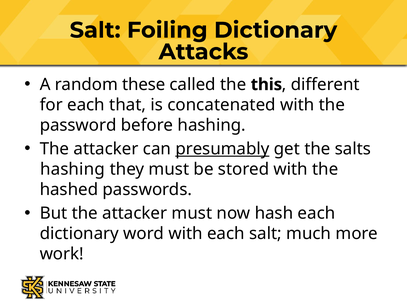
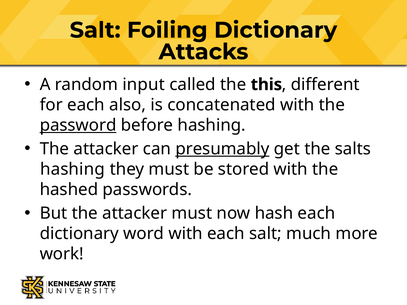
these: these -> input
that: that -> also
password underline: none -> present
